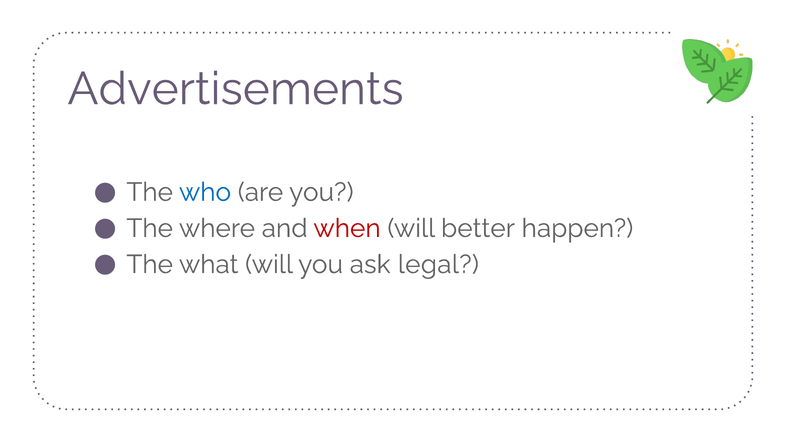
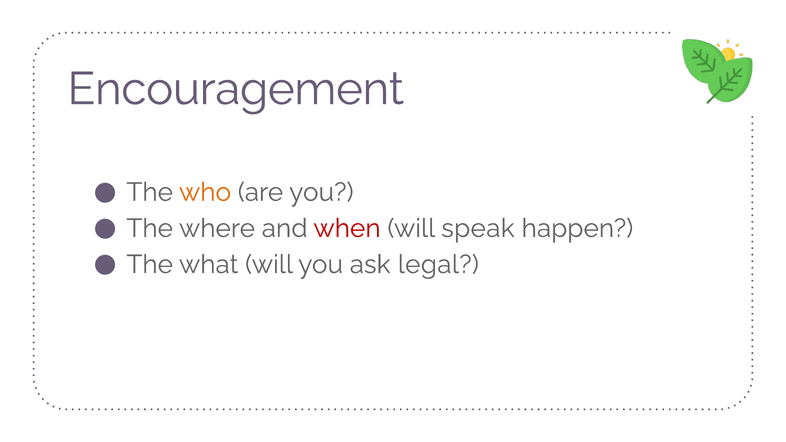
Advertisements: Advertisements -> Encouragement
who colour: blue -> orange
better: better -> speak
